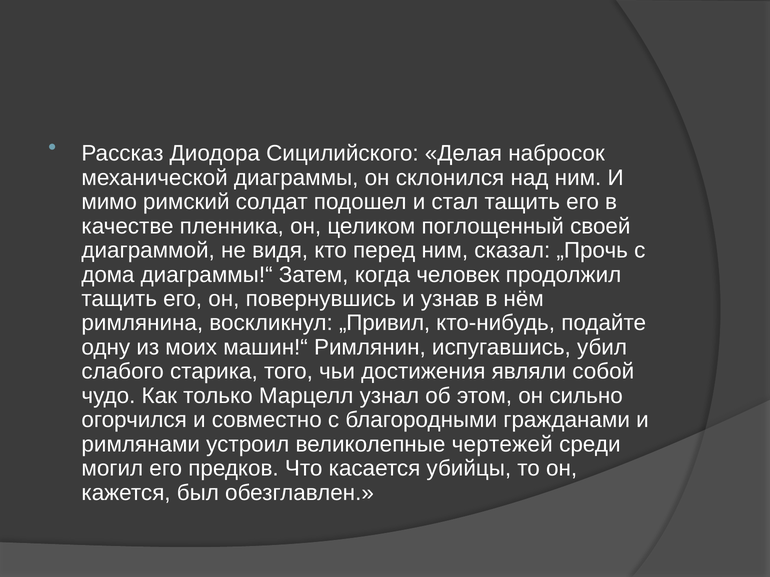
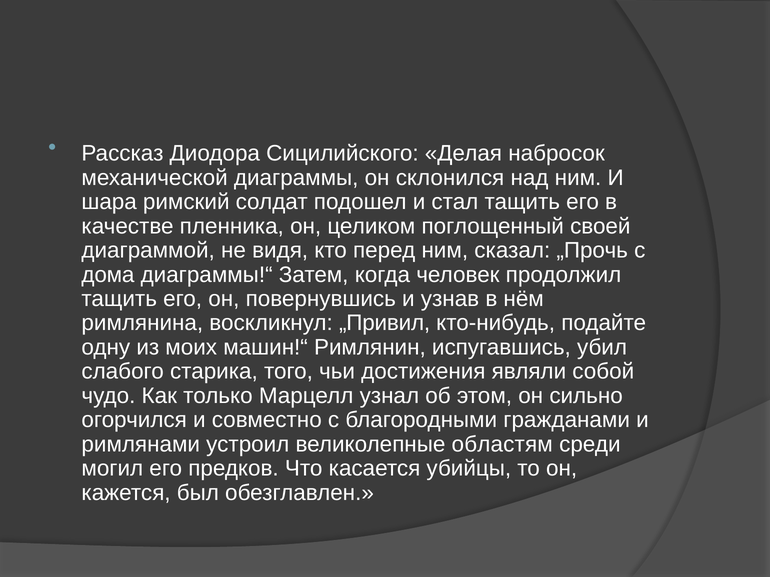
мимо: мимо -> шара
чертежей: чертежей -> областям
